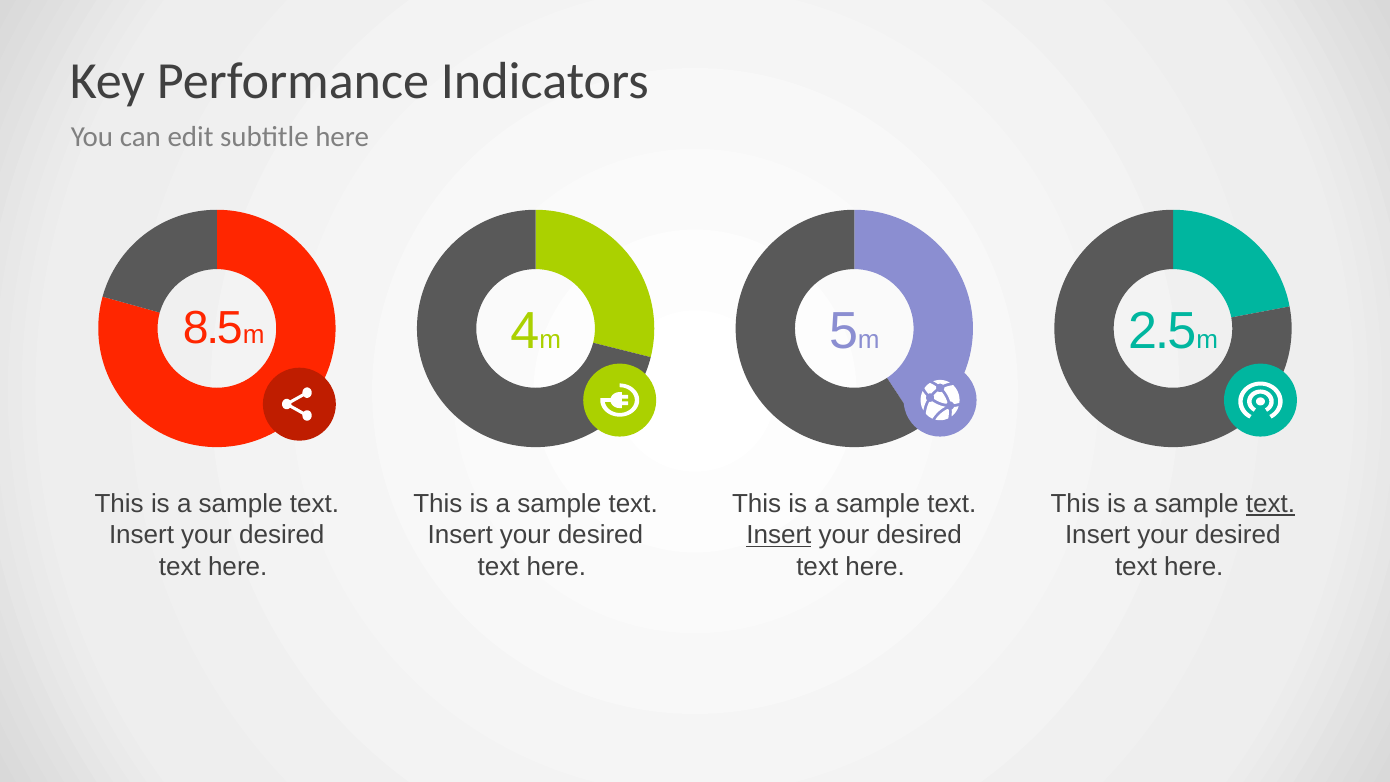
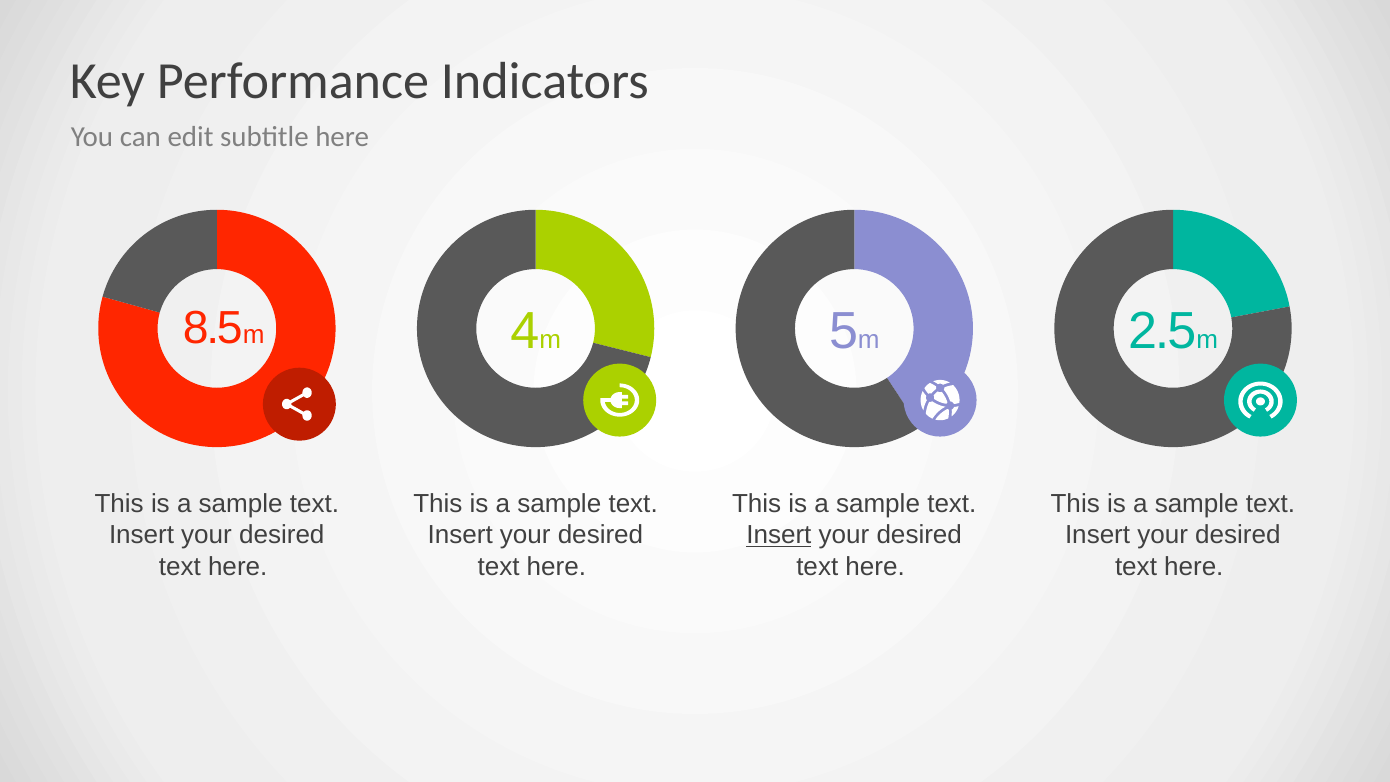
text at (1271, 504) underline: present -> none
